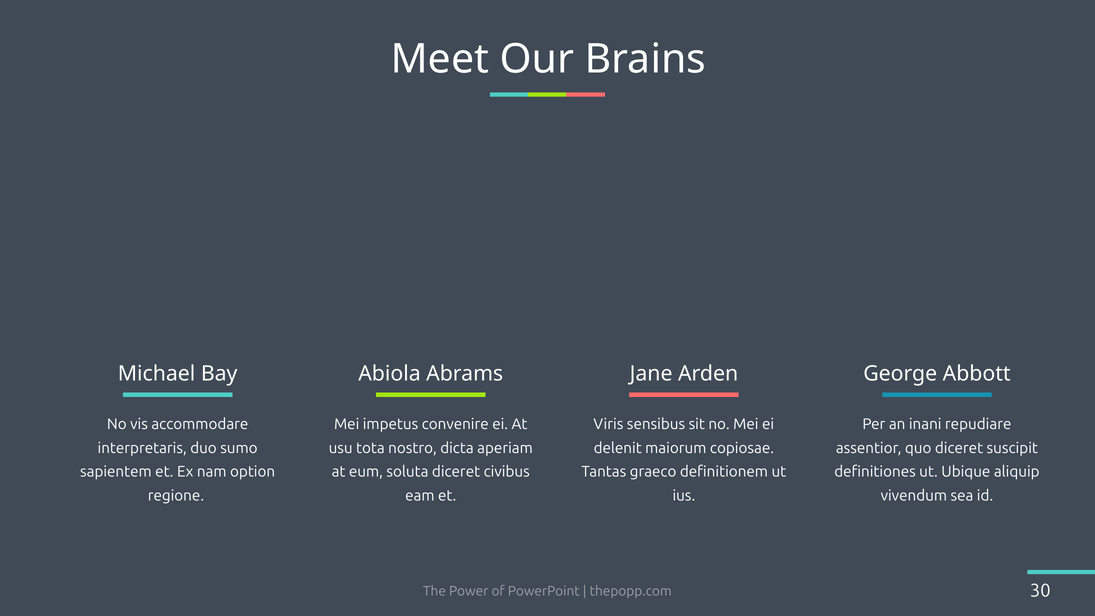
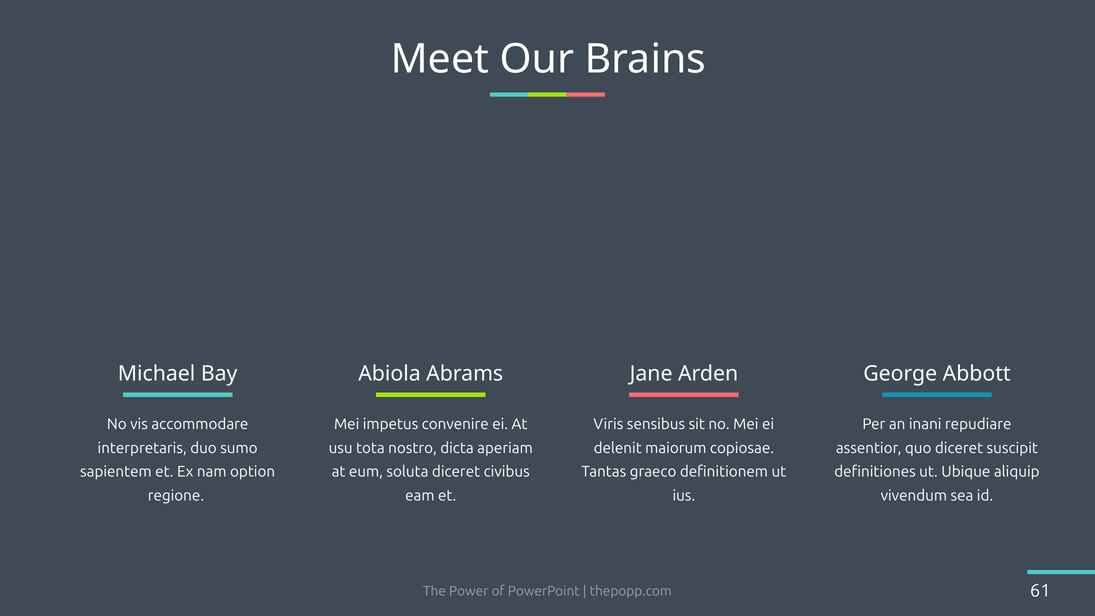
30: 30 -> 61
